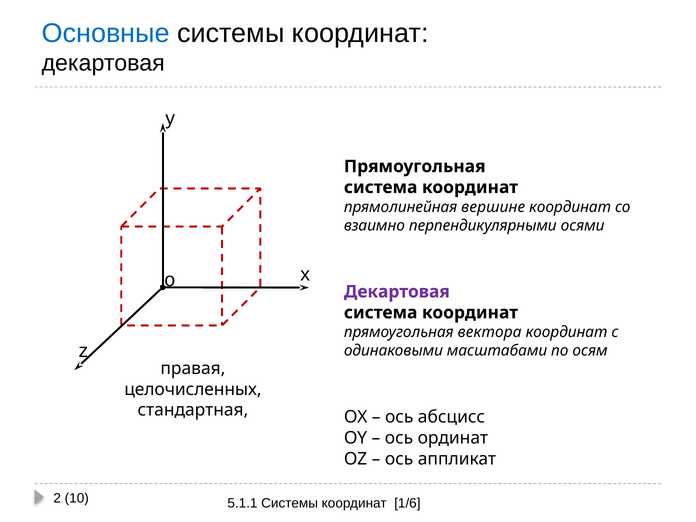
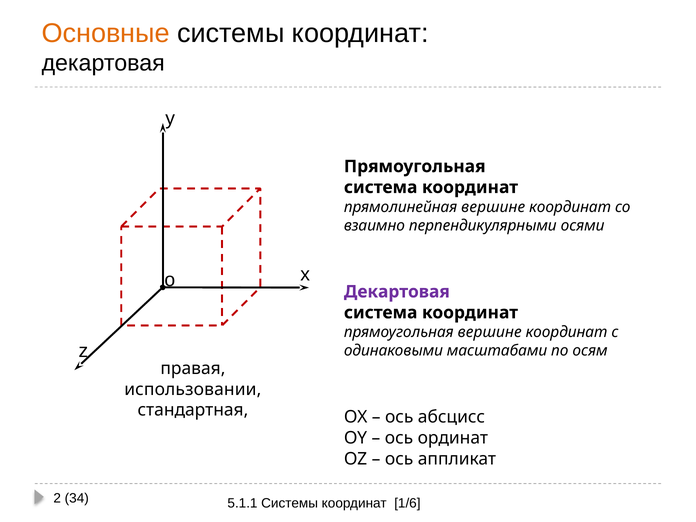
Основные colour: blue -> orange
прямоугольная вектора: вектора -> вершине
целочисленных: целочисленных -> использовании
10: 10 -> 34
